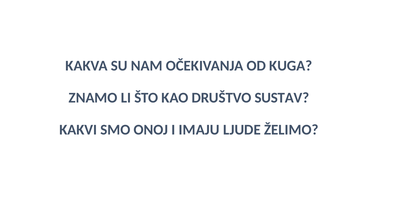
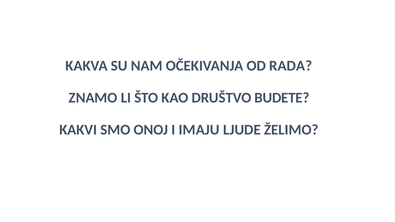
KUGA: KUGA -> RADA
SUSTAV: SUSTAV -> BUDETE
